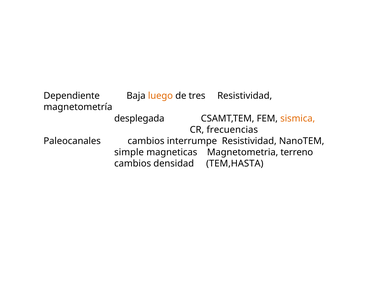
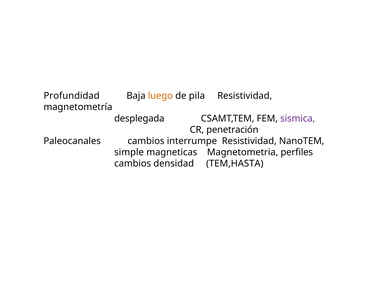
Dependiente: Dependiente -> Profundidad
tres: tres -> pila
sismica colour: orange -> purple
frecuencias: frecuencias -> penetración
terreno: terreno -> perfiles
